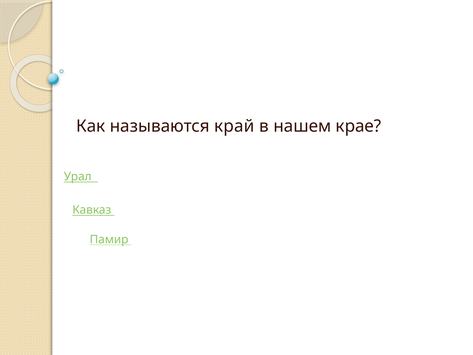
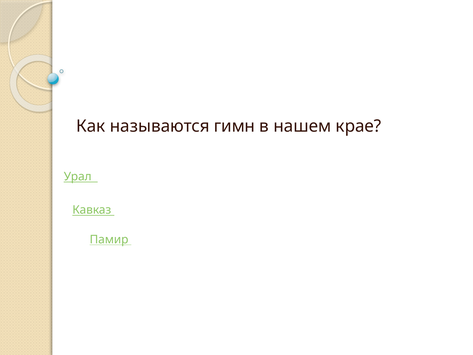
край: край -> гимн
